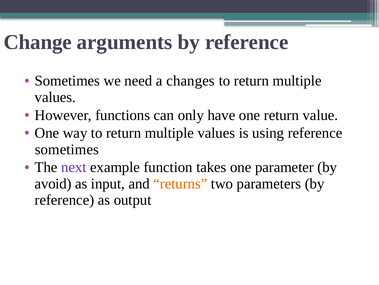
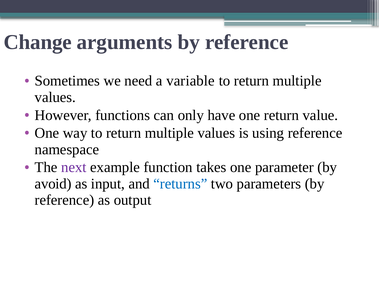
changes: changes -> variable
sometimes at (67, 149): sometimes -> namespace
returns colour: orange -> blue
